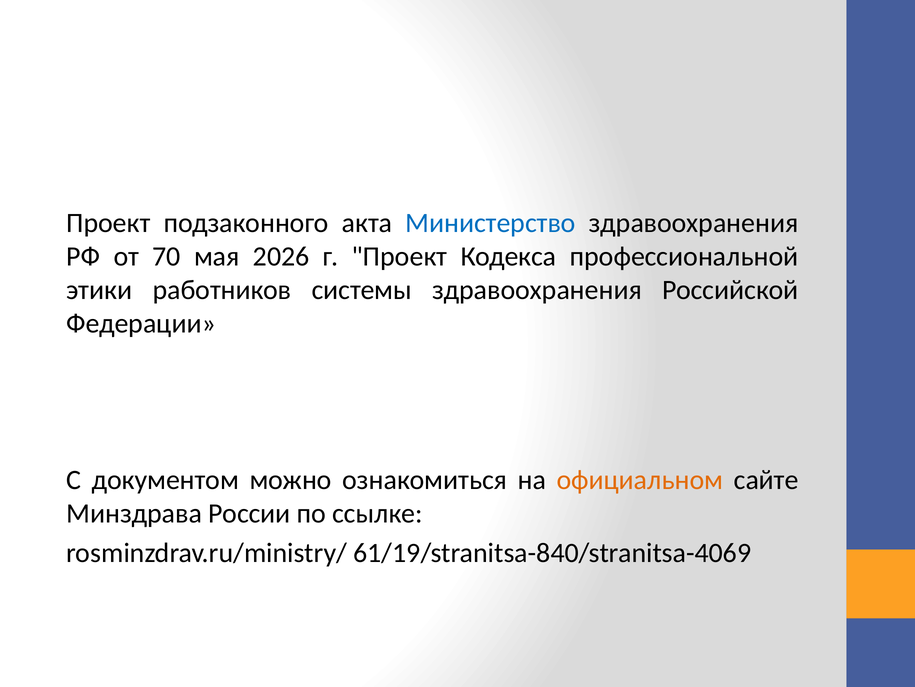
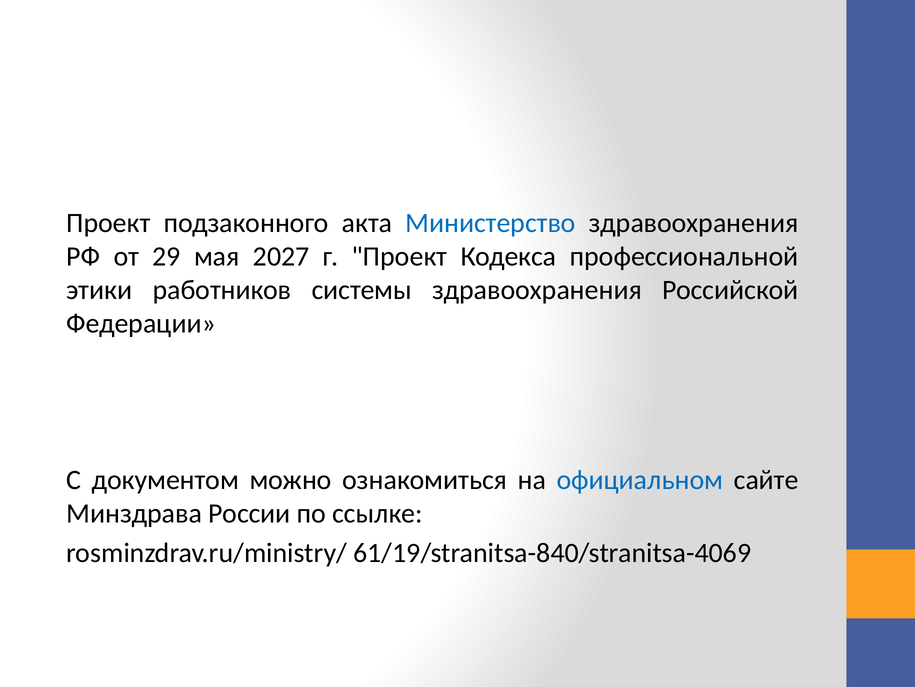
70: 70 -> 29
2026: 2026 -> 2027
официальном colour: orange -> blue
